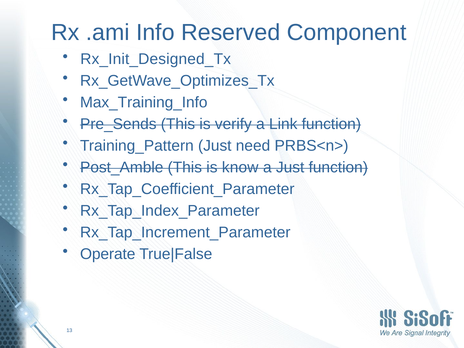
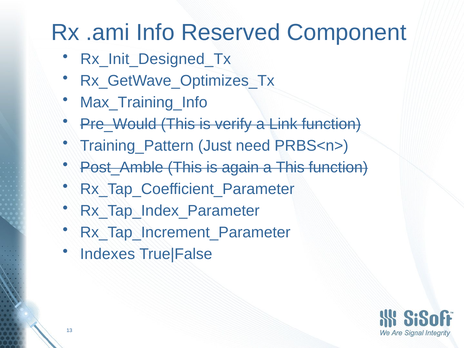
Pre_Sends: Pre_Sends -> Pre_Would
know: know -> again
a Just: Just -> This
Operate: Operate -> Indexes
